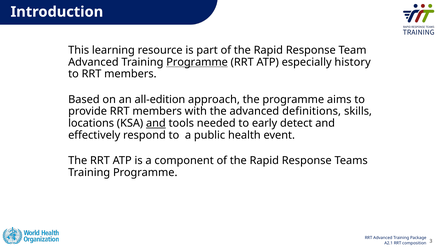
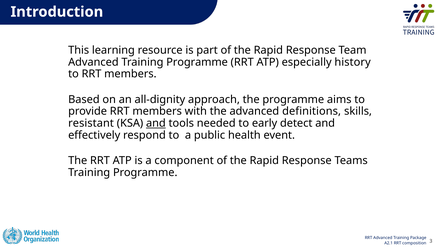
Programme at (197, 62) underline: present -> none
all-edition: all-edition -> all-dignity
locations: locations -> resistant
